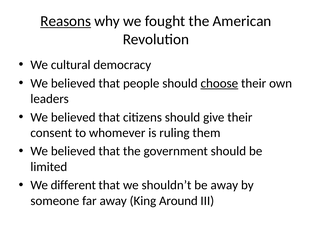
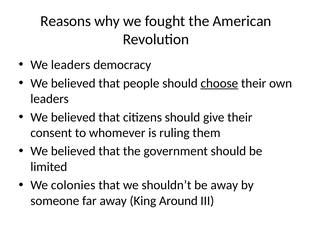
Reasons underline: present -> none
We cultural: cultural -> leaders
different: different -> colonies
